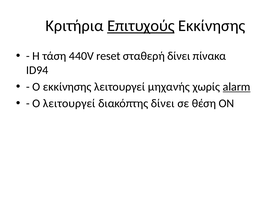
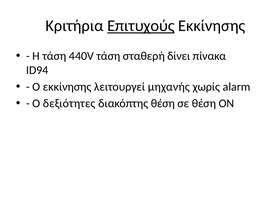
440V reset: reset -> τάση
alarm underline: present -> none
Ο λειτουργεί: λειτουργεί -> δεξιότητες
διακόπτης δίνει: δίνει -> θέση
